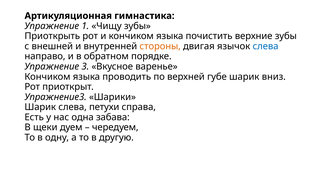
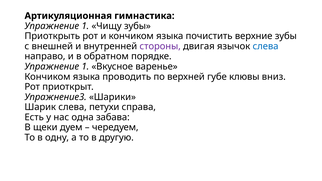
стороны colour: orange -> purple
3 at (85, 67): 3 -> 1
губе шарик: шарик -> клювы
